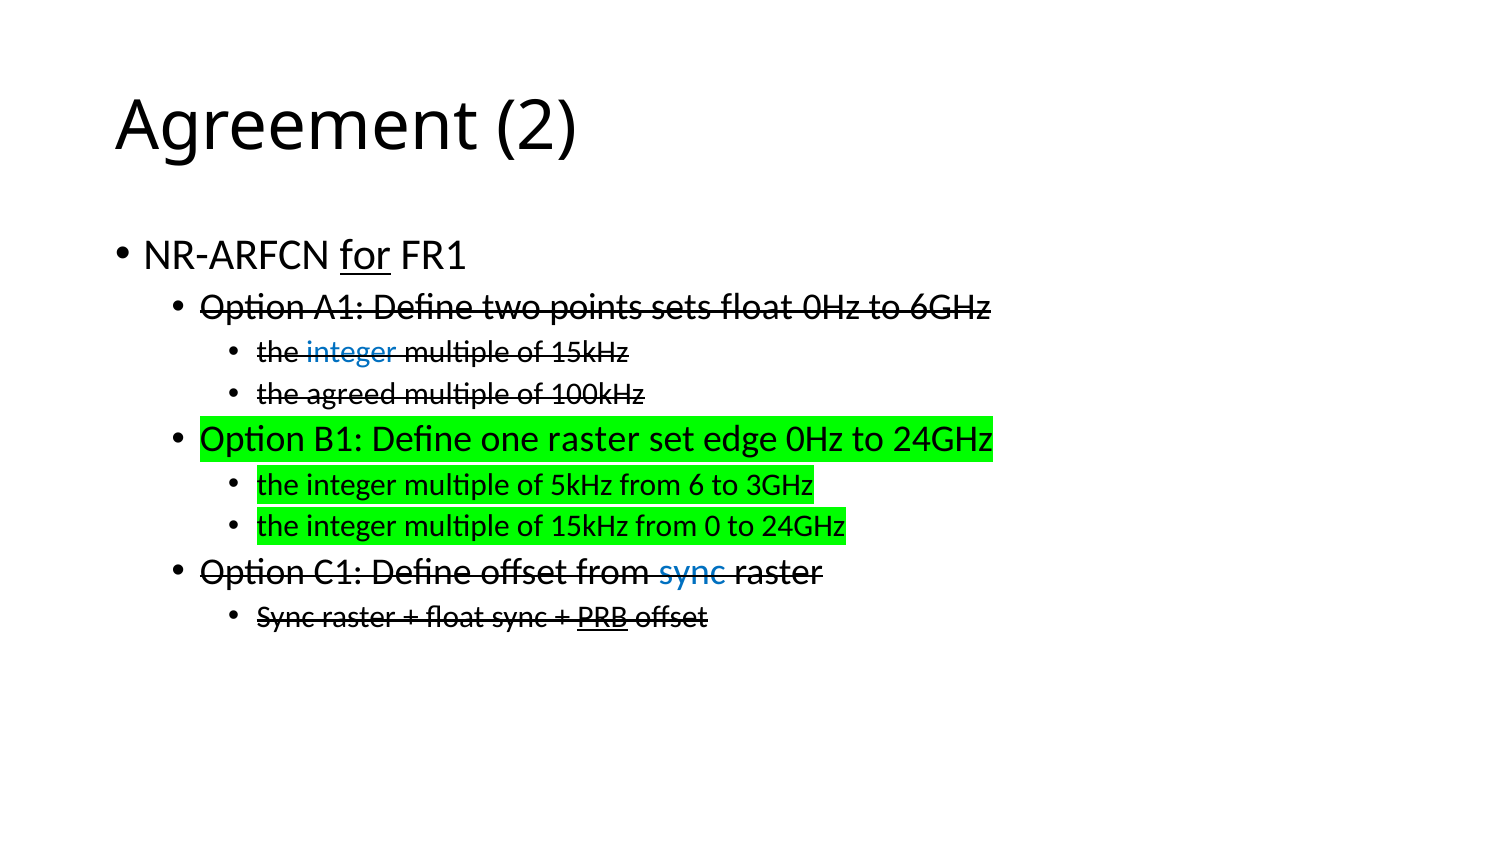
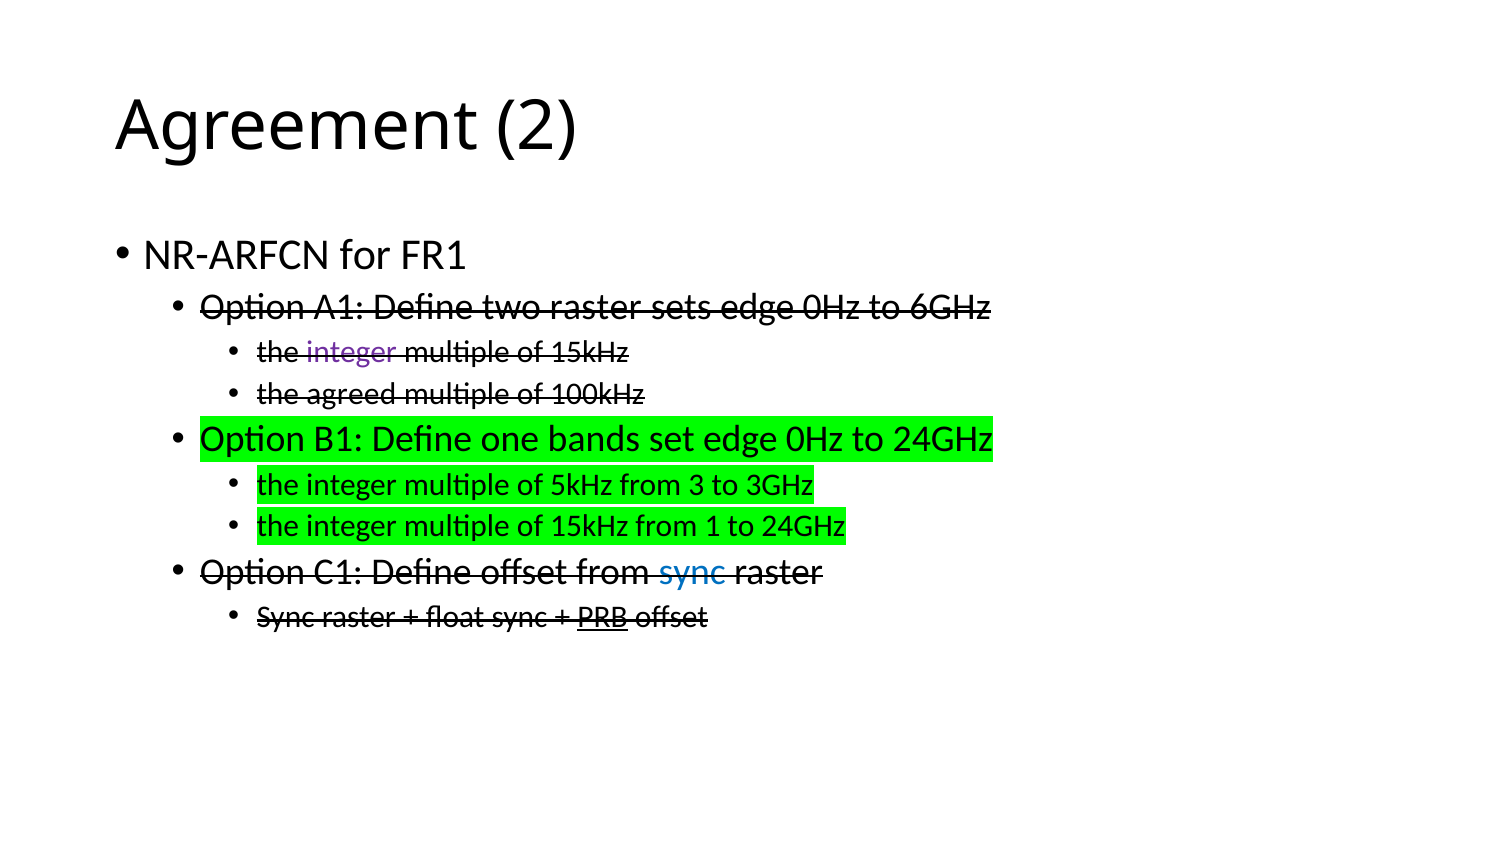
for underline: present -> none
two points: points -> raster
sets float: float -> edge
integer at (352, 352) colour: blue -> purple
one raster: raster -> bands
6: 6 -> 3
0: 0 -> 1
